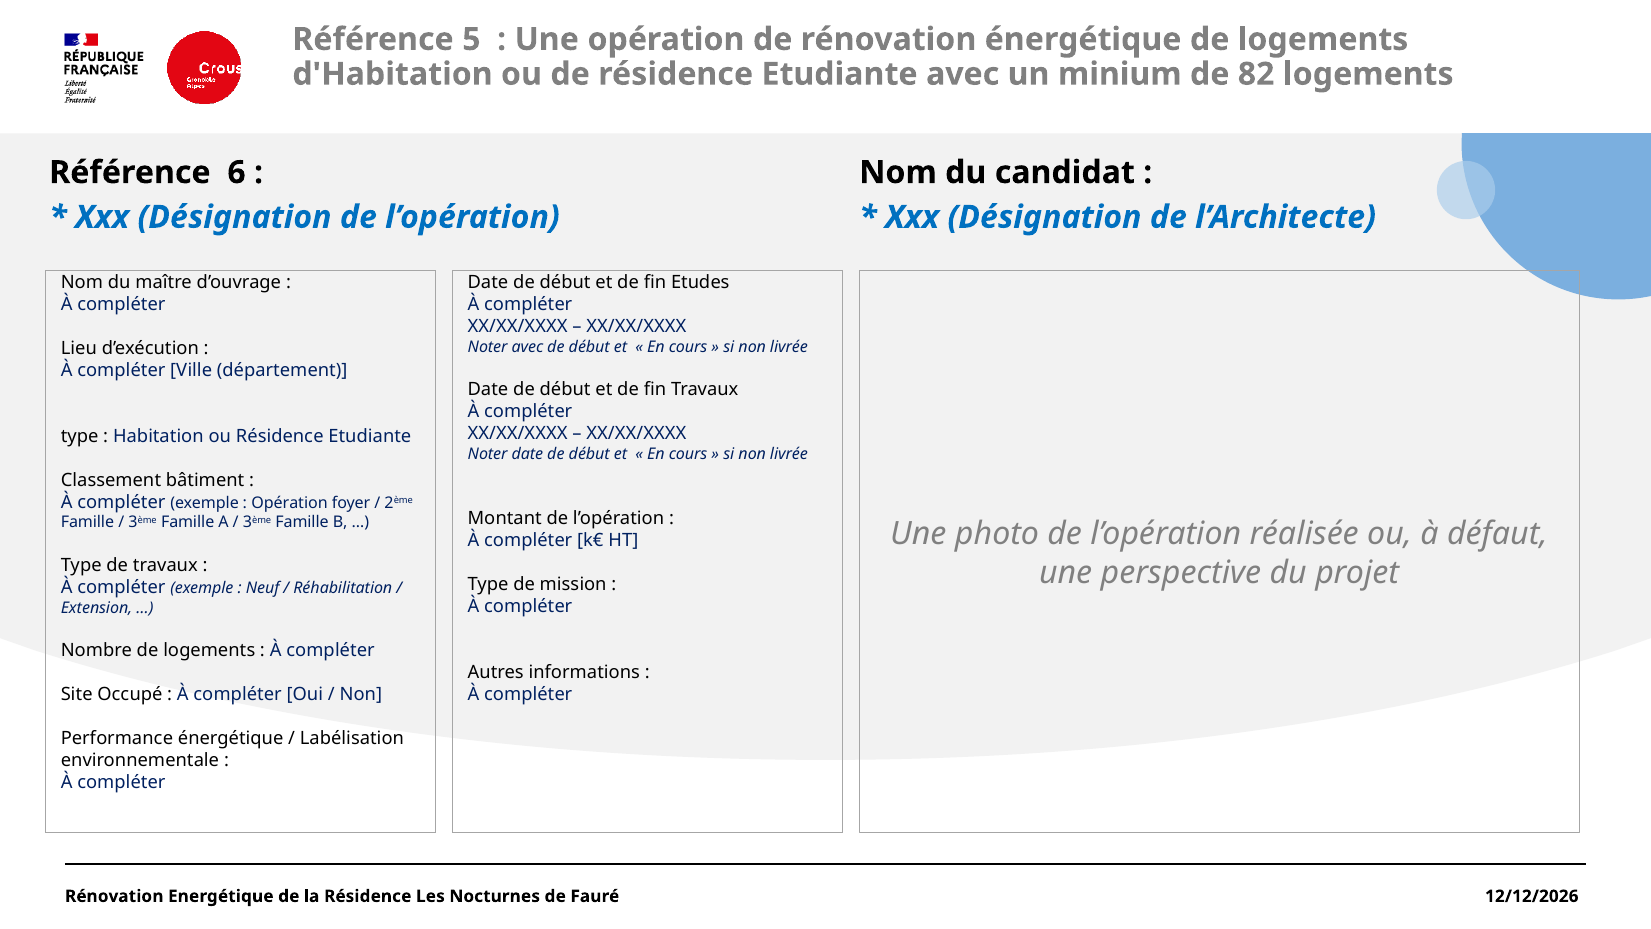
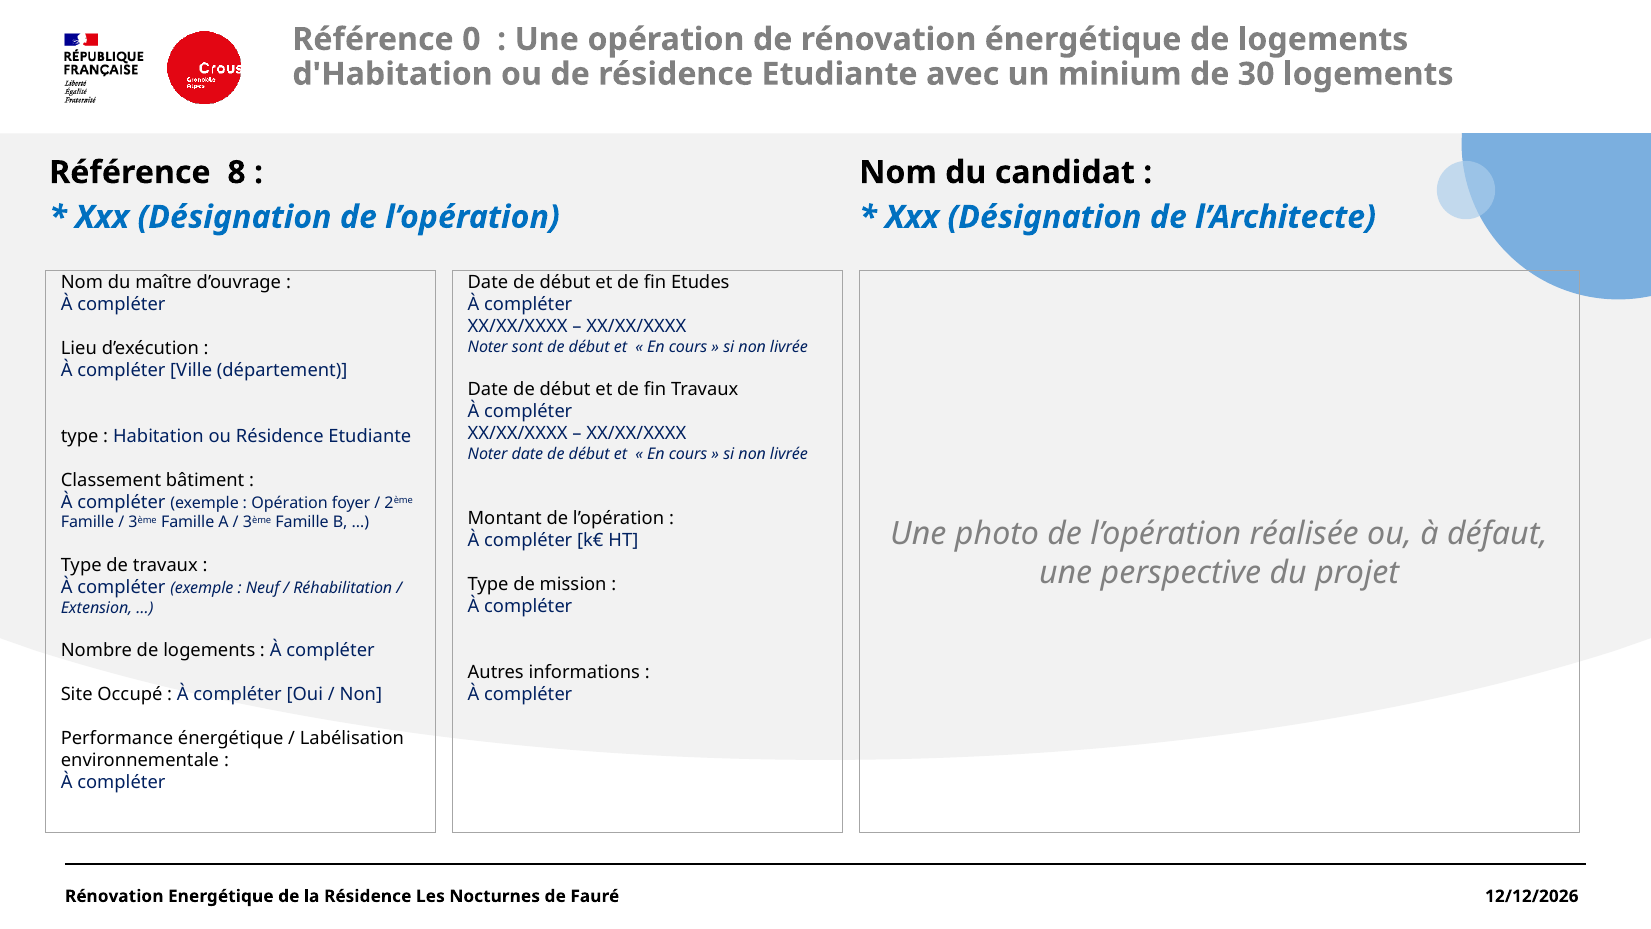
5: 5 -> 0
82: 82 -> 30
6: 6 -> 8
Noter avec: avec -> sont
